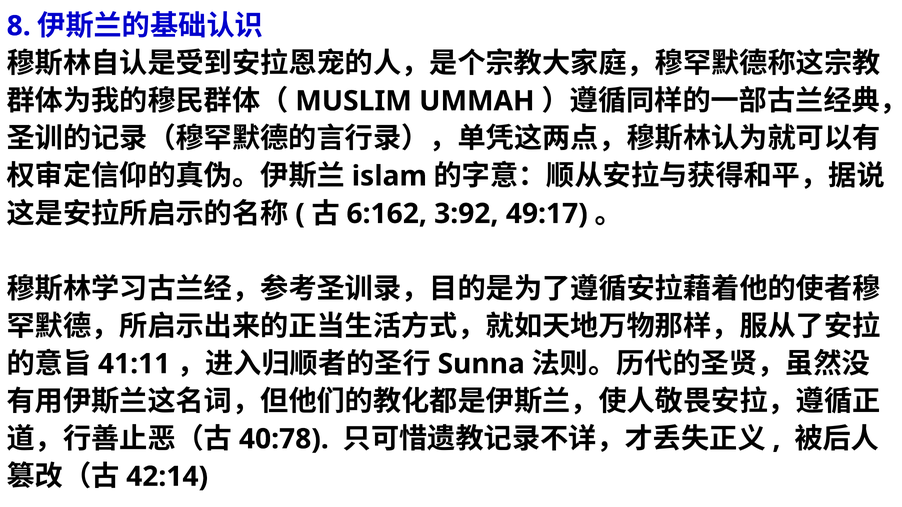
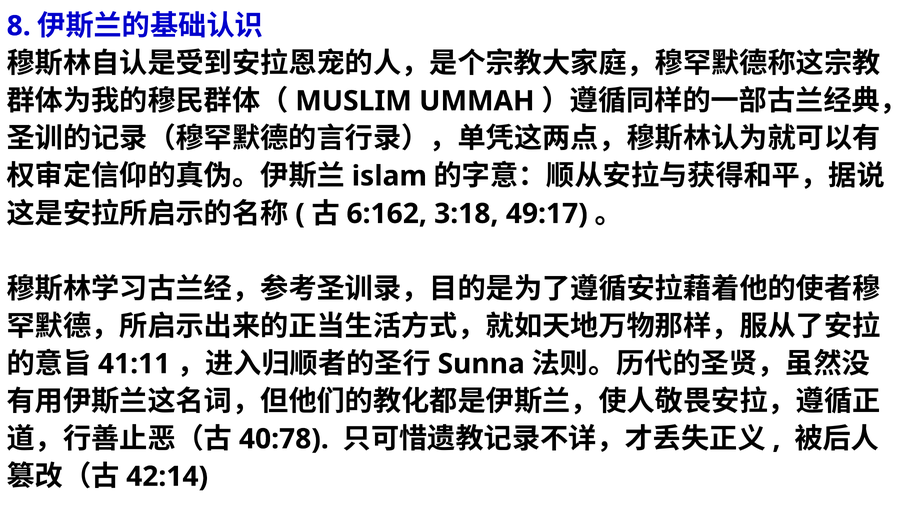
3:92: 3:92 -> 3:18
